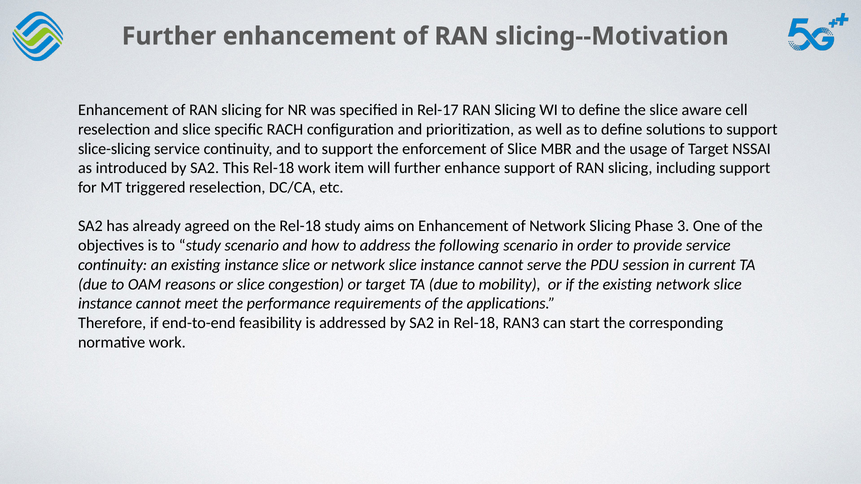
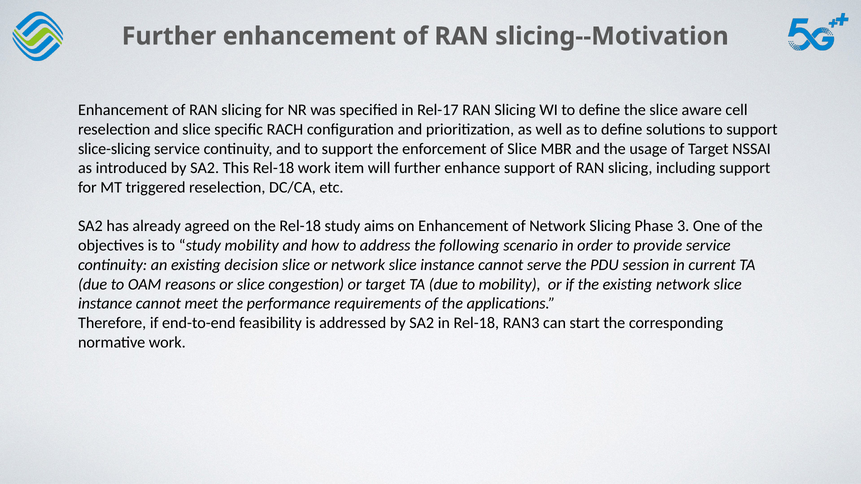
study scenario: scenario -> mobility
existing instance: instance -> decision
